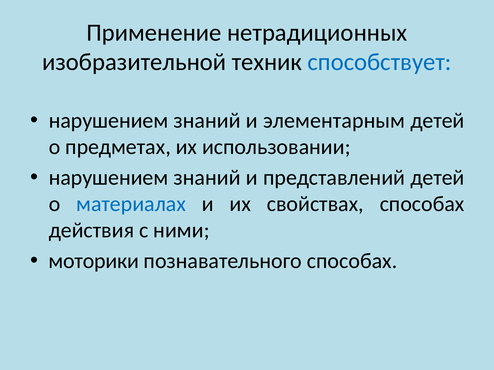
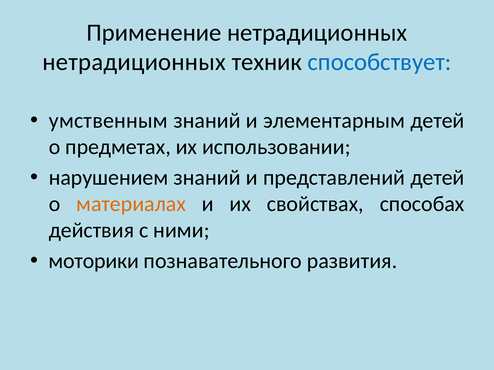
изобразительной at (134, 62): изобразительной -> нетрадиционных
нарушением at (109, 121): нарушением -> умственным
материалах colour: blue -> orange
познавательного способах: способах -> развития
